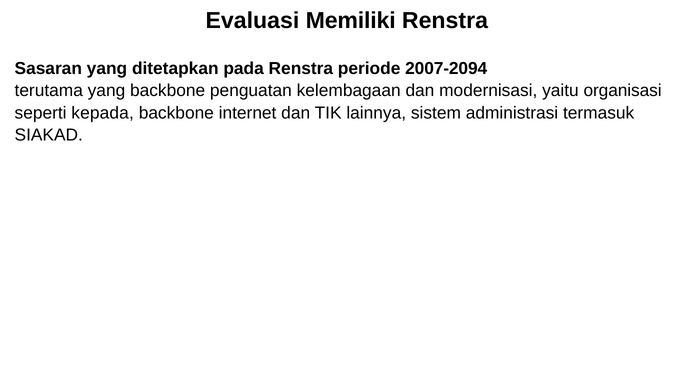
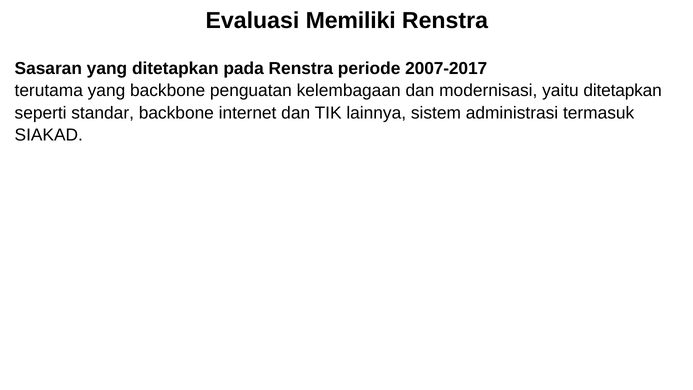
2007-2094: 2007-2094 -> 2007-2017
yaitu organisasi: organisasi -> ditetapkan
kepada: kepada -> standar
